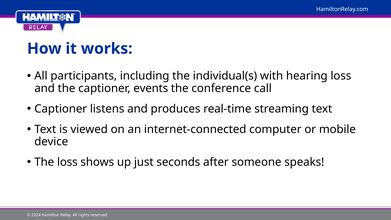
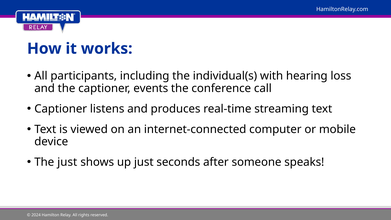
The loss: loss -> just
